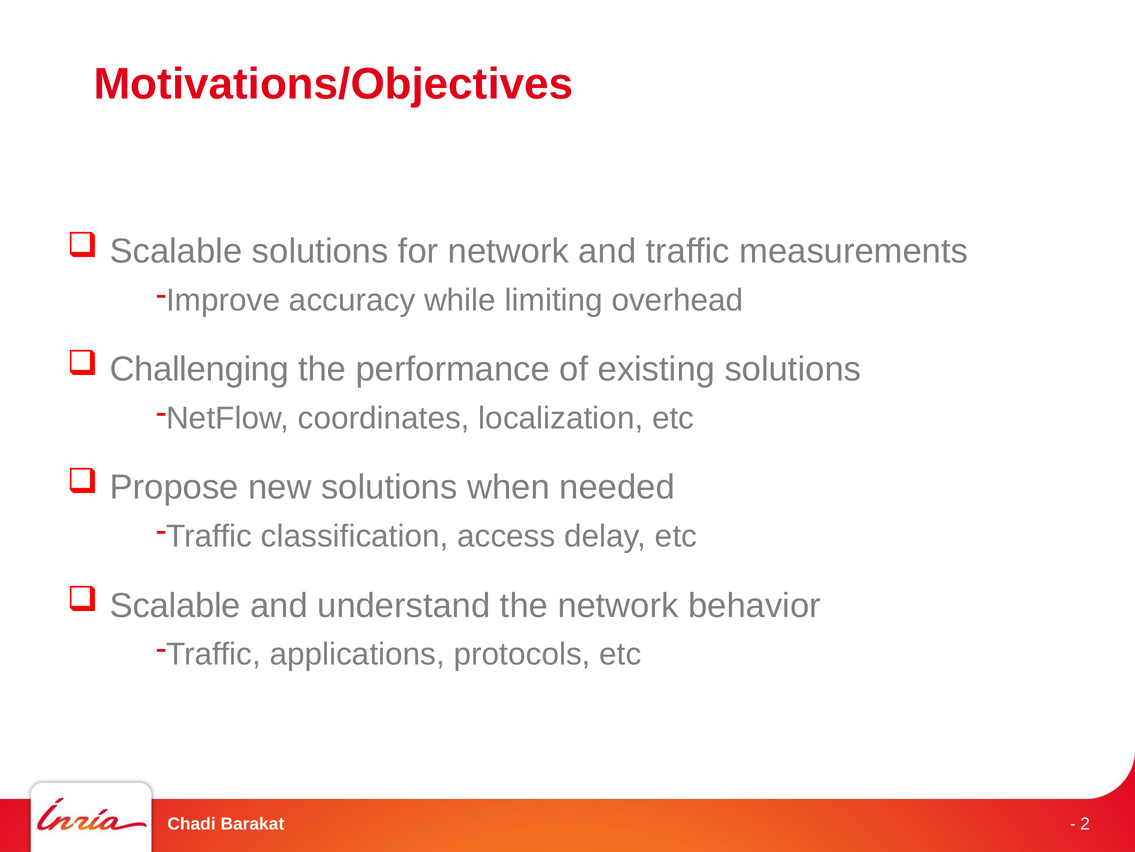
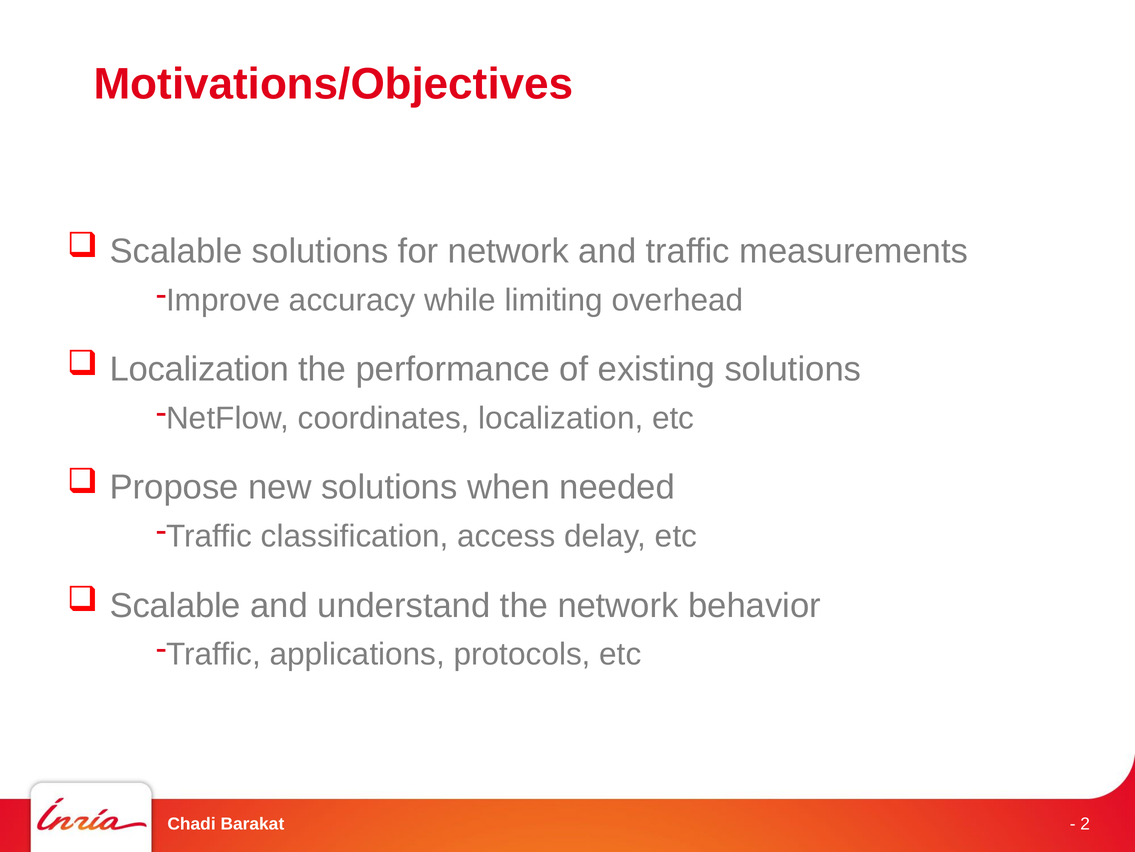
Challenging at (199, 369): Challenging -> Localization
